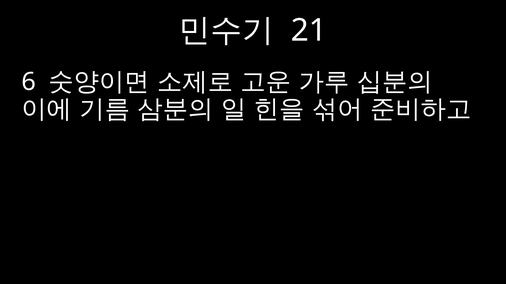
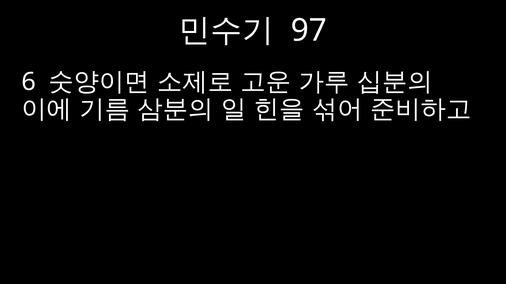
21: 21 -> 97
